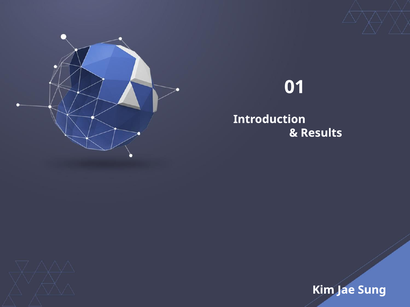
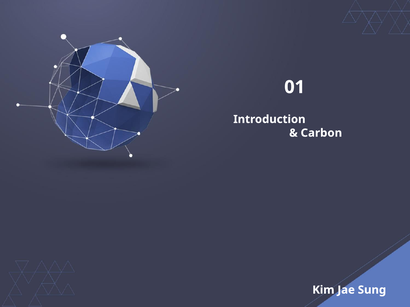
Results: Results -> Carbon
